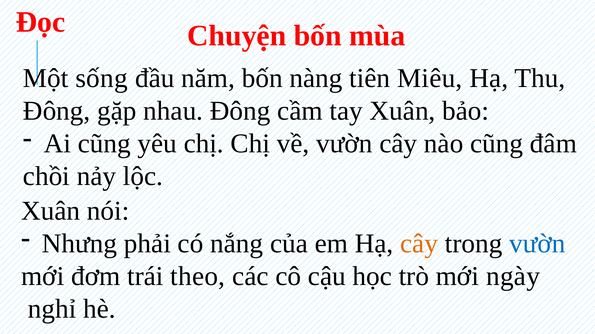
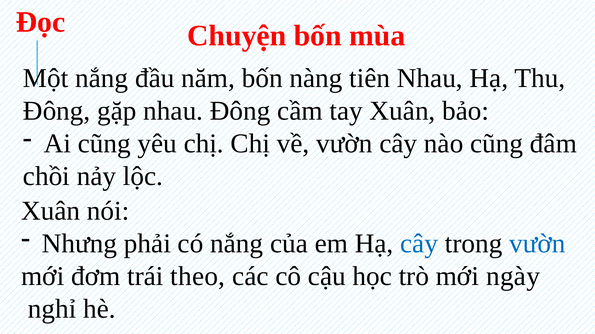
Một sống: sống -> nắng
tiên Miêu: Miêu -> Nhau
cây at (419, 244) colour: orange -> blue
